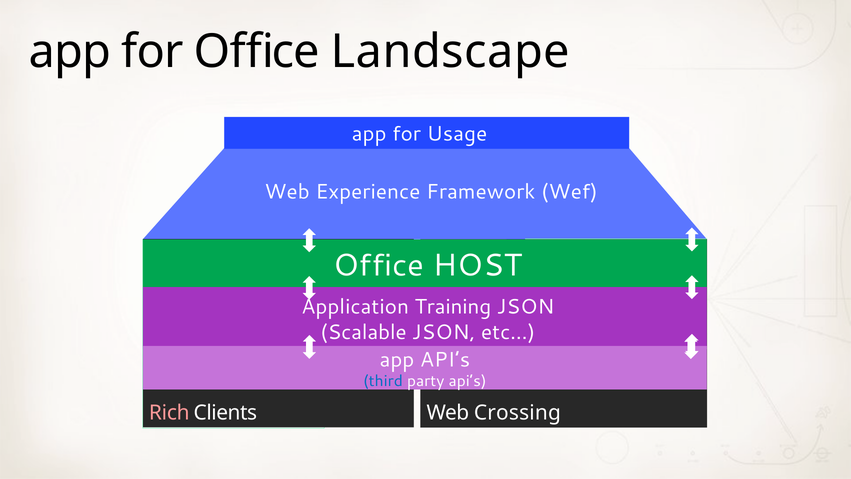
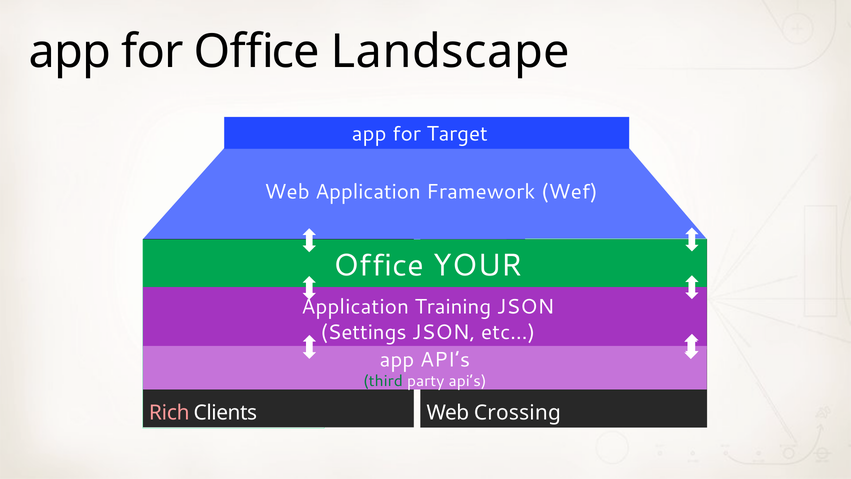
Usage: Usage -> Target
Web Experience: Experience -> Application
HOST: HOST -> YOUR
Scalable at (363, 332): Scalable -> Settings
third colour: blue -> green
